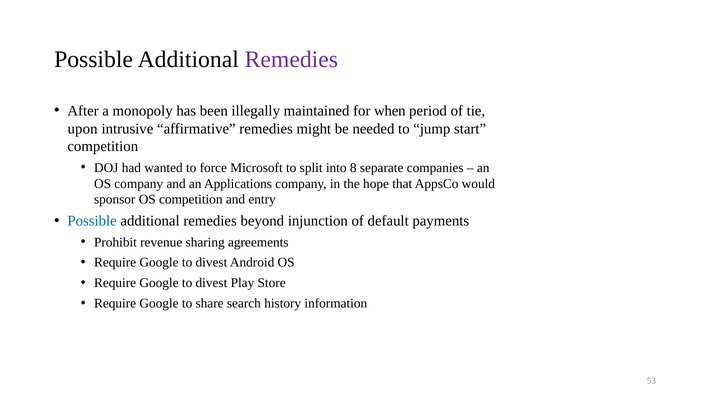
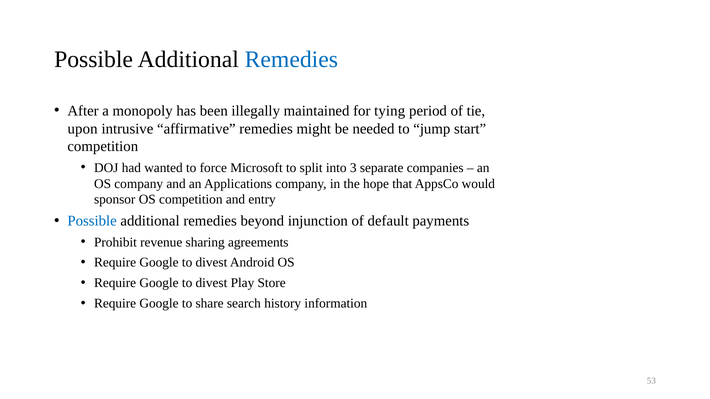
Remedies at (291, 60) colour: purple -> blue
when: when -> tying
8: 8 -> 3
